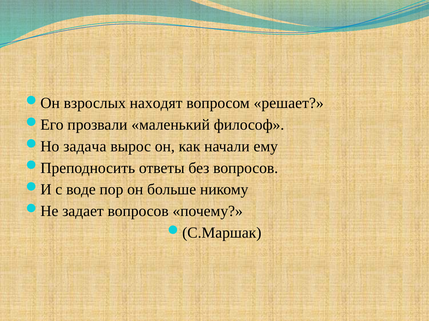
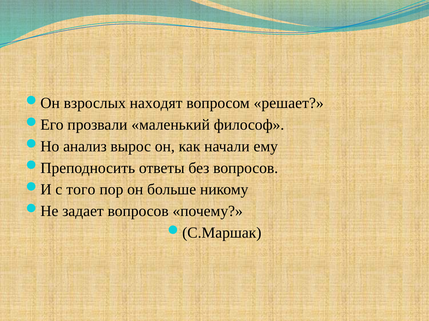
задача: задача -> анализ
воде: воде -> того
